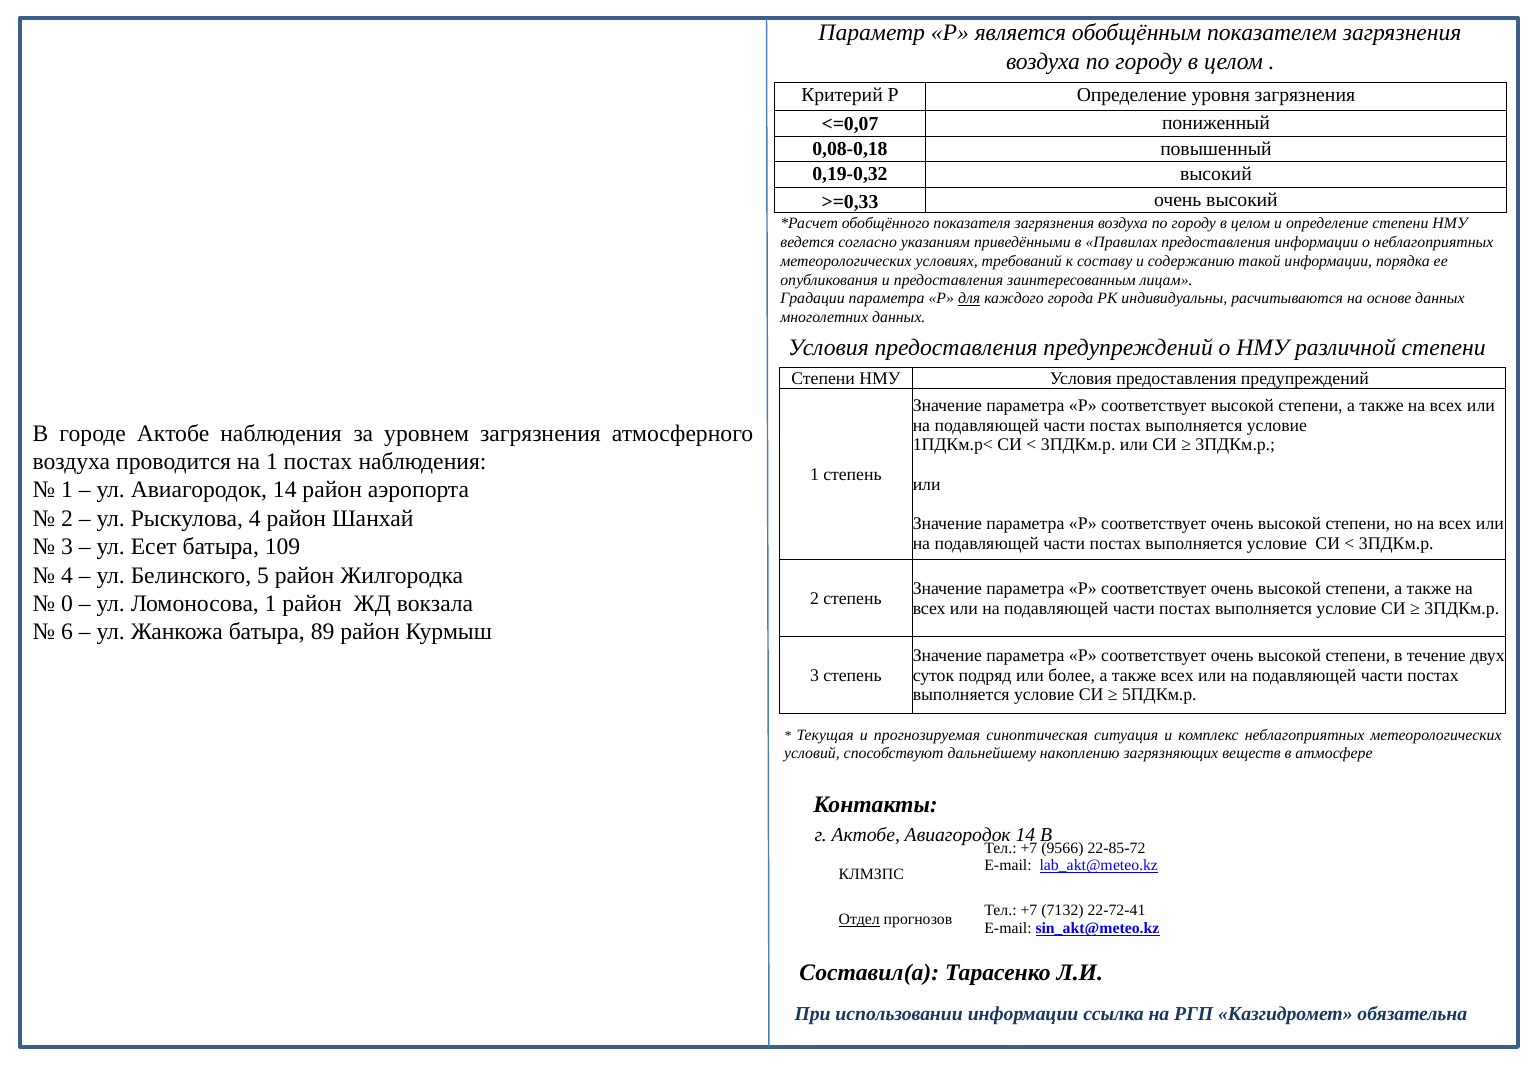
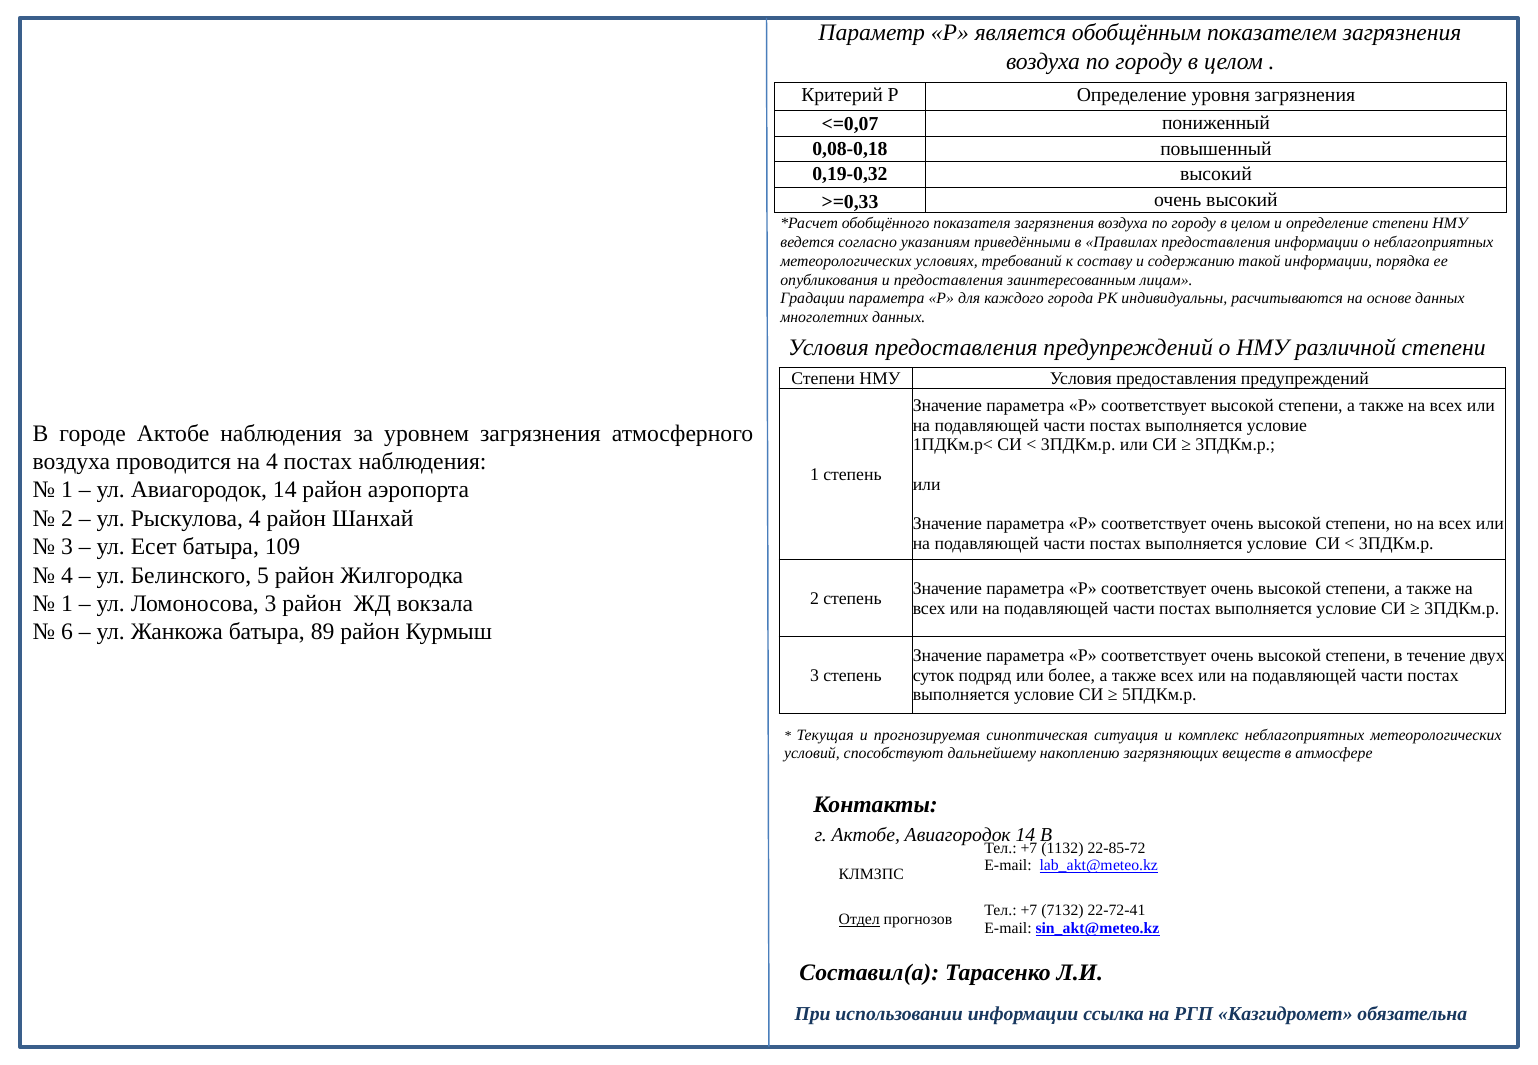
для underline: present -> none
на 1: 1 -> 4
0 at (67, 604): 0 -> 1
Ломоносова 1: 1 -> 3
9566: 9566 -> 1132
